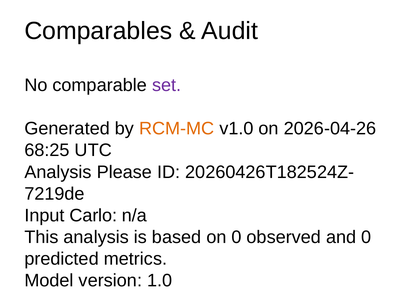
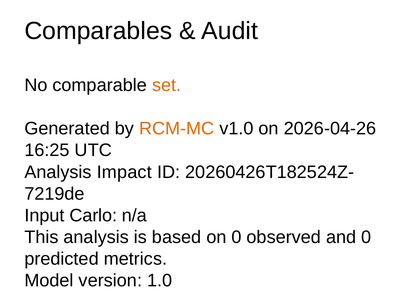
set colour: purple -> orange
68:25: 68:25 -> 16:25
Please: Please -> Impact
